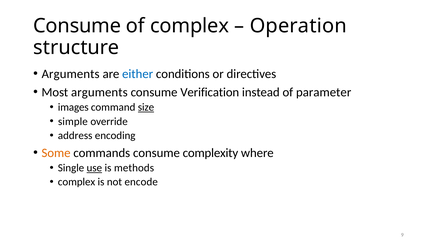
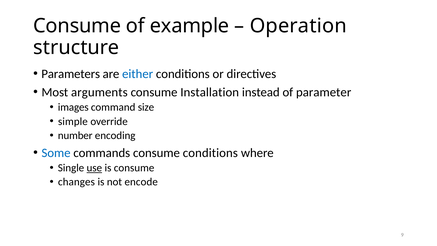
of complex: complex -> example
Arguments at (71, 74): Arguments -> Parameters
Verification: Verification -> Installation
size underline: present -> none
address: address -> number
Some colour: orange -> blue
consume complexity: complexity -> conditions
is methods: methods -> consume
complex at (77, 182): complex -> changes
